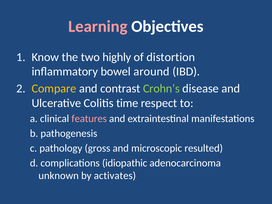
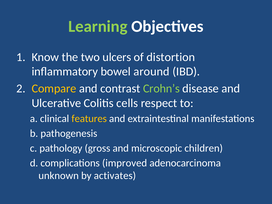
Learning colour: pink -> light green
highly: highly -> ulcers
time: time -> cells
features colour: pink -> yellow
resulted: resulted -> children
idiopathic: idiopathic -> improved
